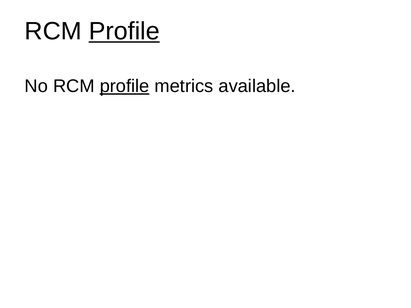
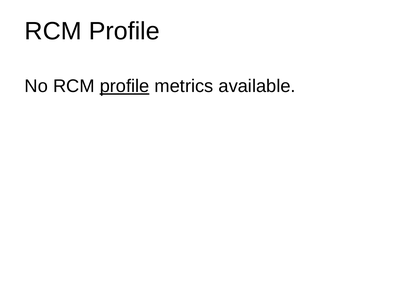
Profile at (124, 31) underline: present -> none
